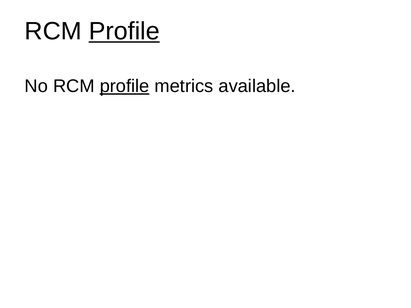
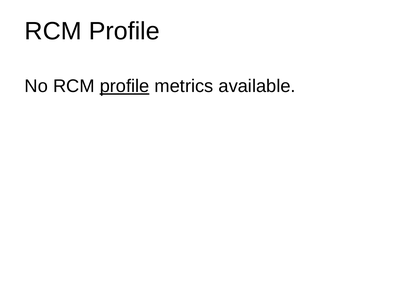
Profile at (124, 31) underline: present -> none
